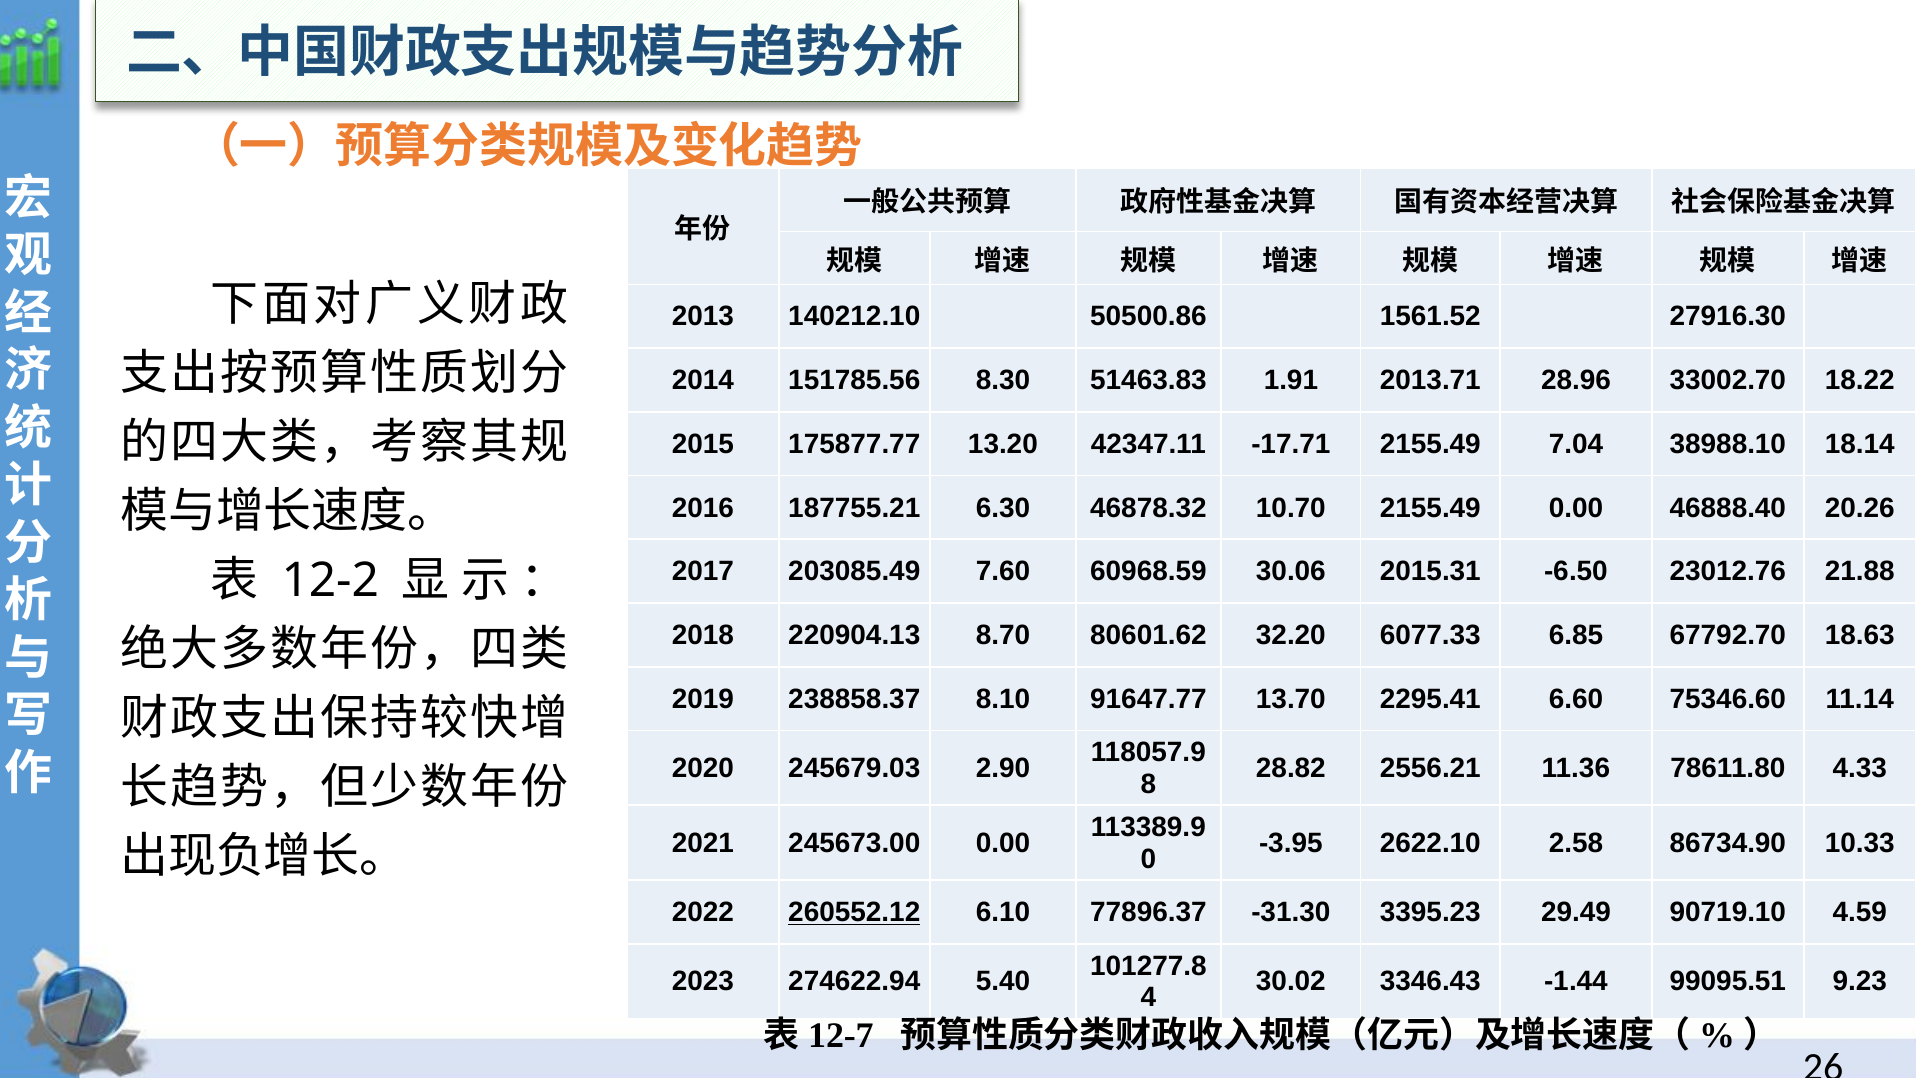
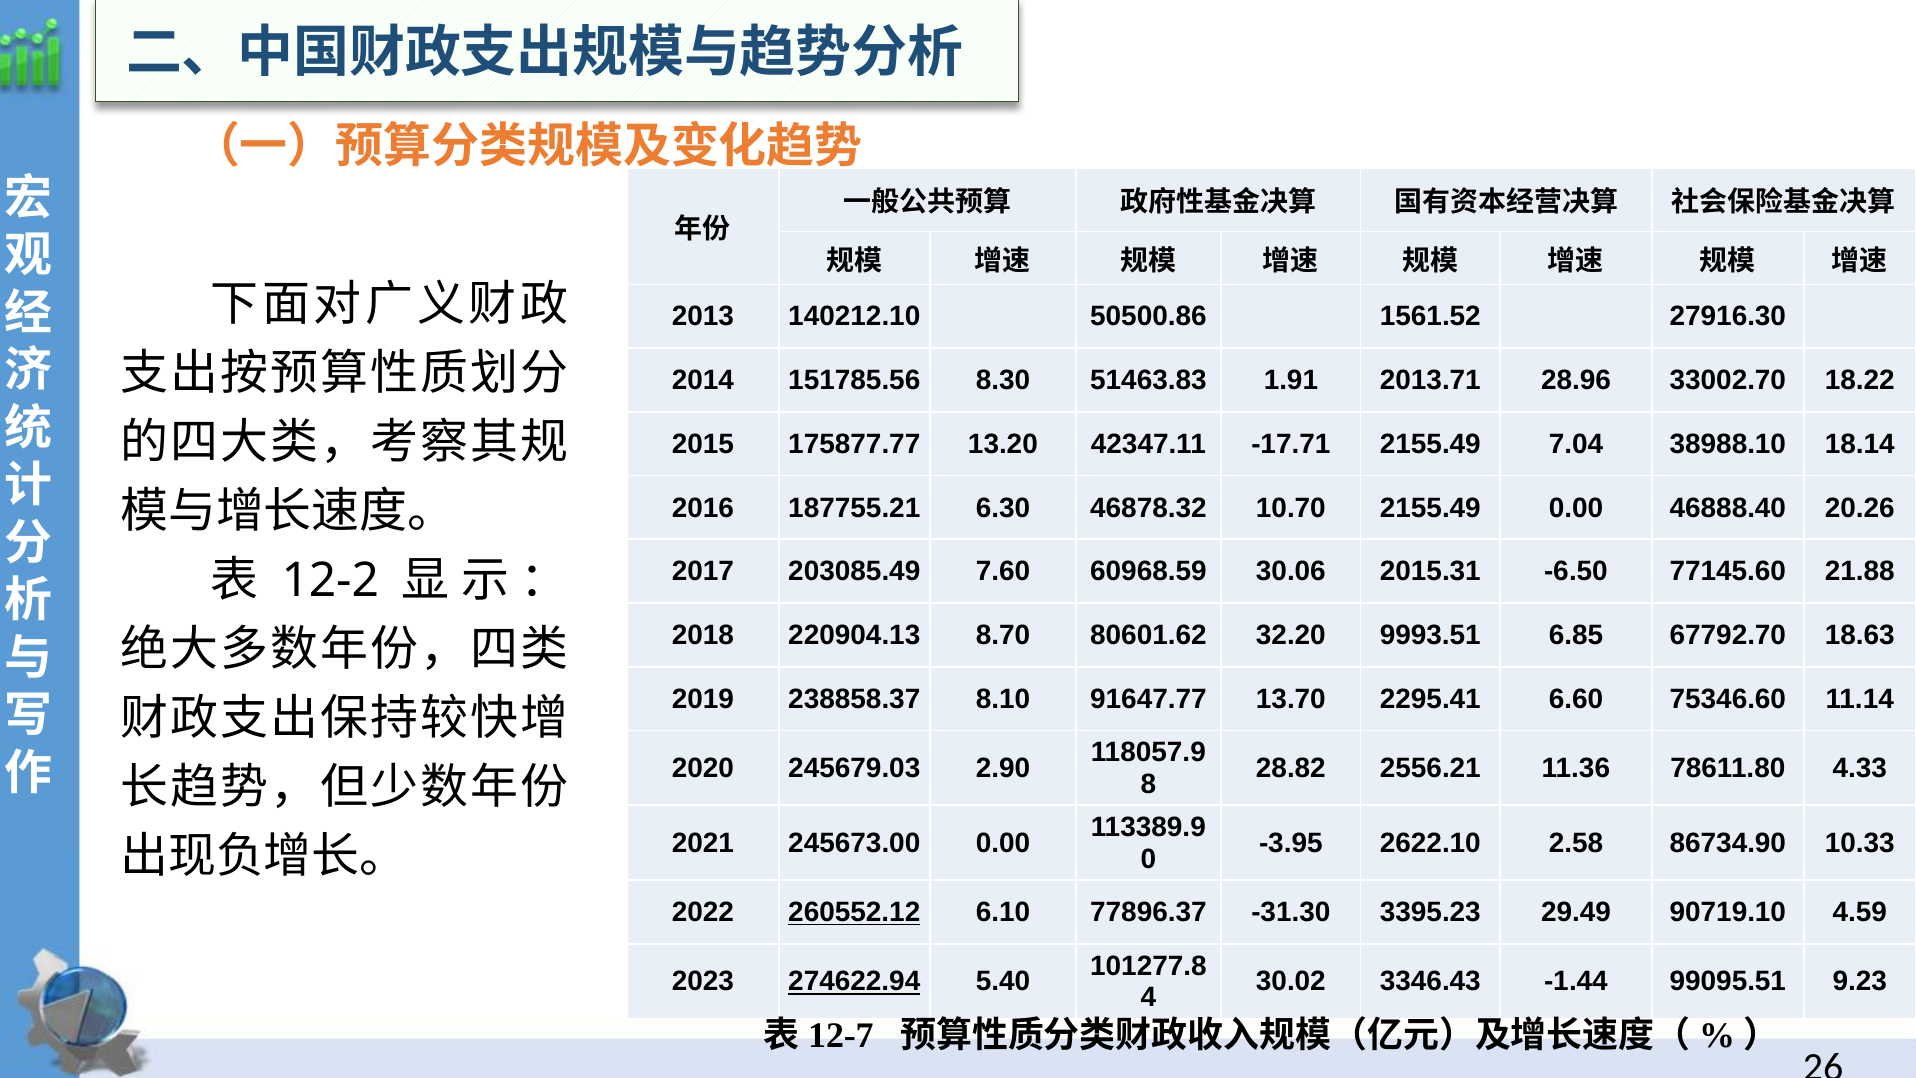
23012.76: 23012.76 -> 77145.60
6077.33: 6077.33 -> 9993.51
274622.94 underline: none -> present
